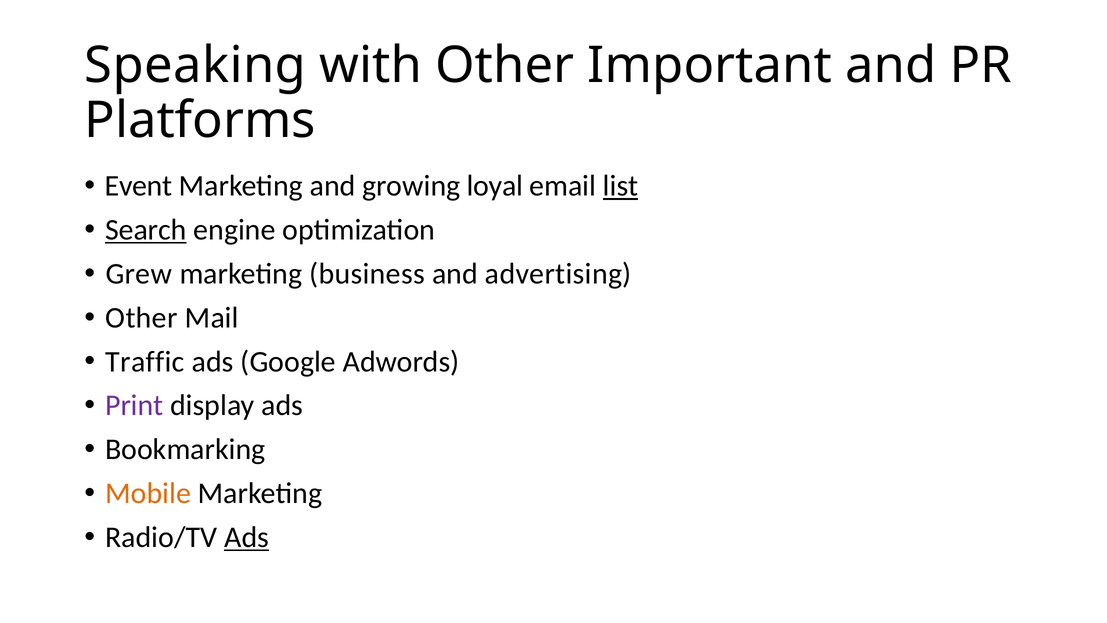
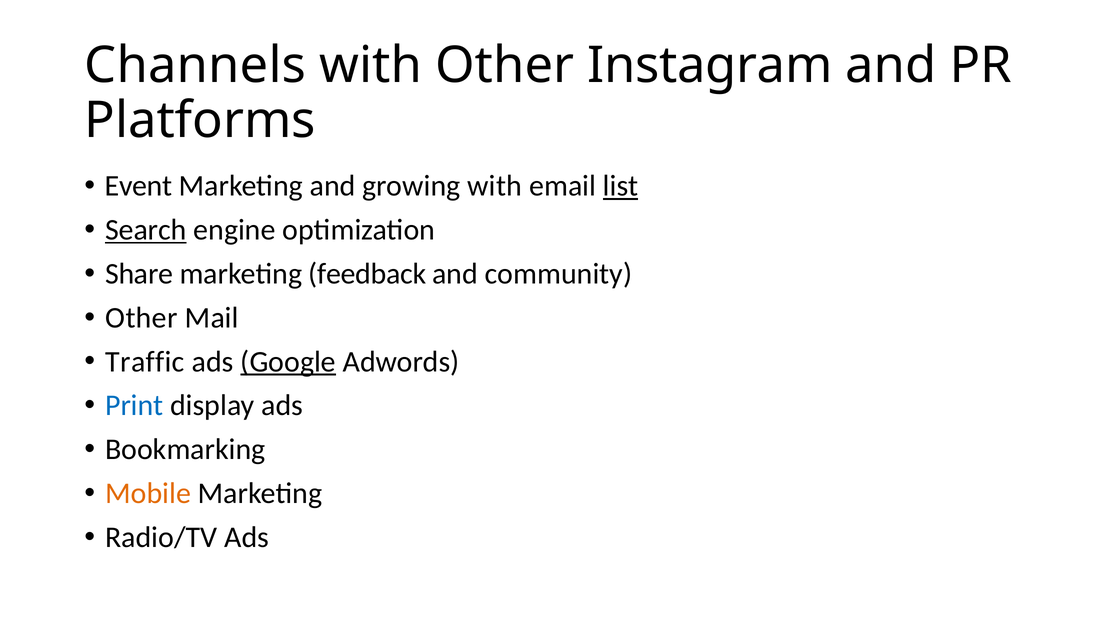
Speaking: Speaking -> Channels
Important: Important -> Instagram
growing loyal: loyal -> with
Grew: Grew -> Share
business: business -> feedback
advertising: advertising -> community
Google underline: none -> present
Print colour: purple -> blue
Ads at (247, 537) underline: present -> none
